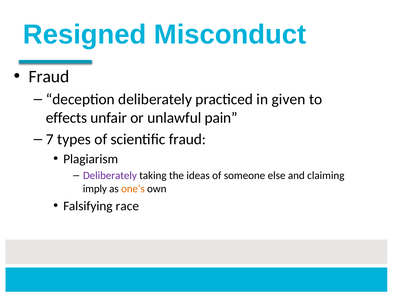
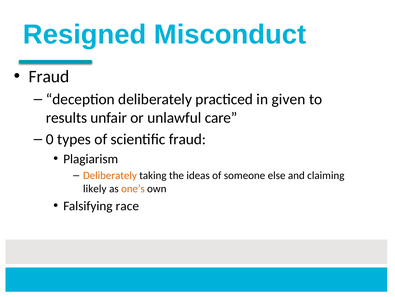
effects: effects -> results
pain: pain -> care
7: 7 -> 0
Deliberately at (110, 175) colour: purple -> orange
imply: imply -> likely
